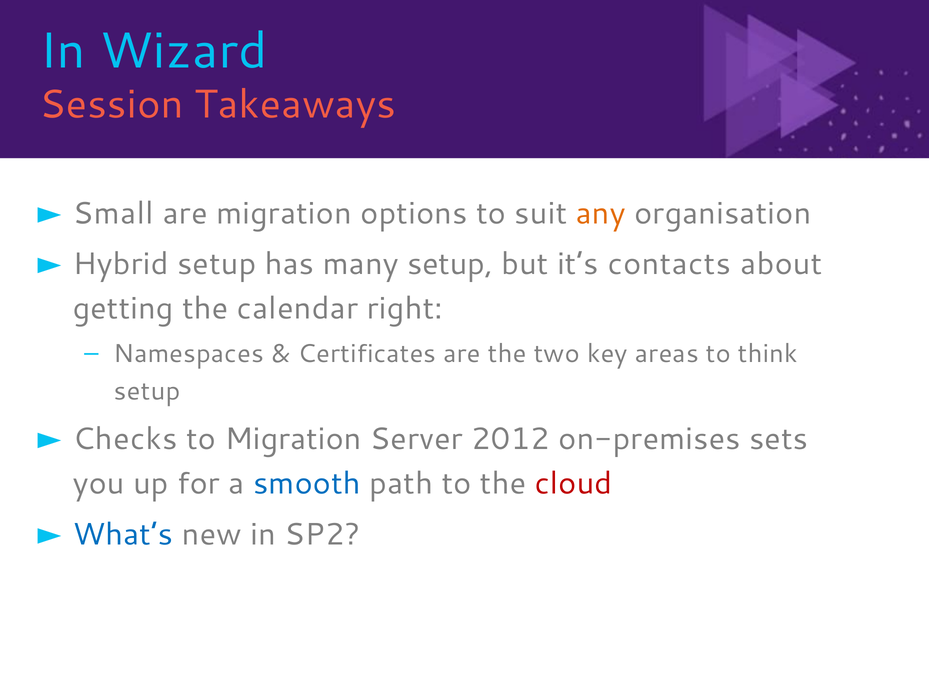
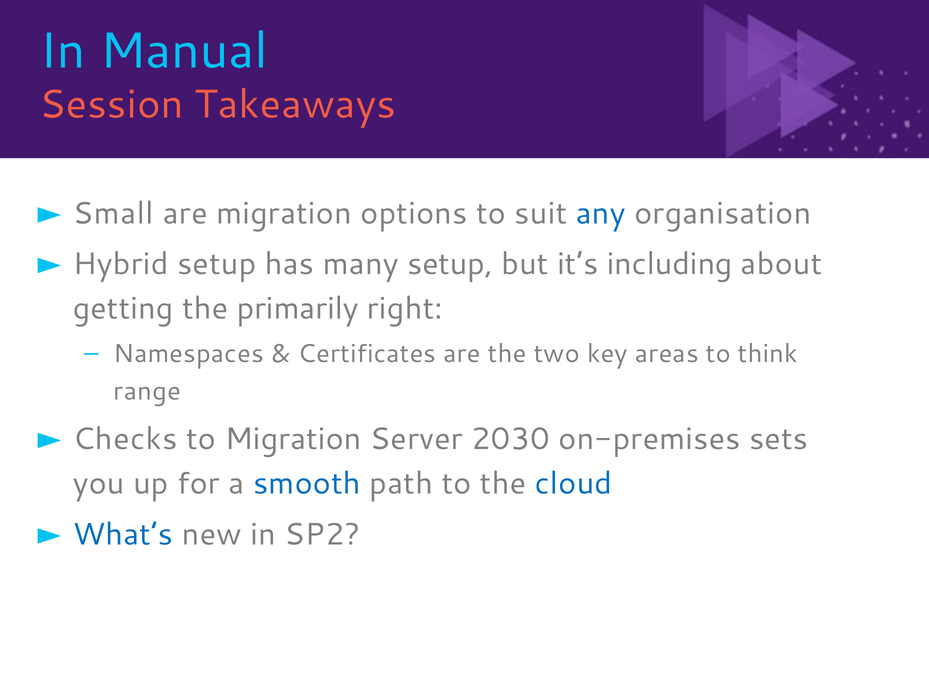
Wizard: Wizard -> Manual
any colour: orange -> blue
contacts: contacts -> including
calendar: calendar -> primarily
setup at (147, 391): setup -> range
2012: 2012 -> 2030
cloud colour: red -> blue
